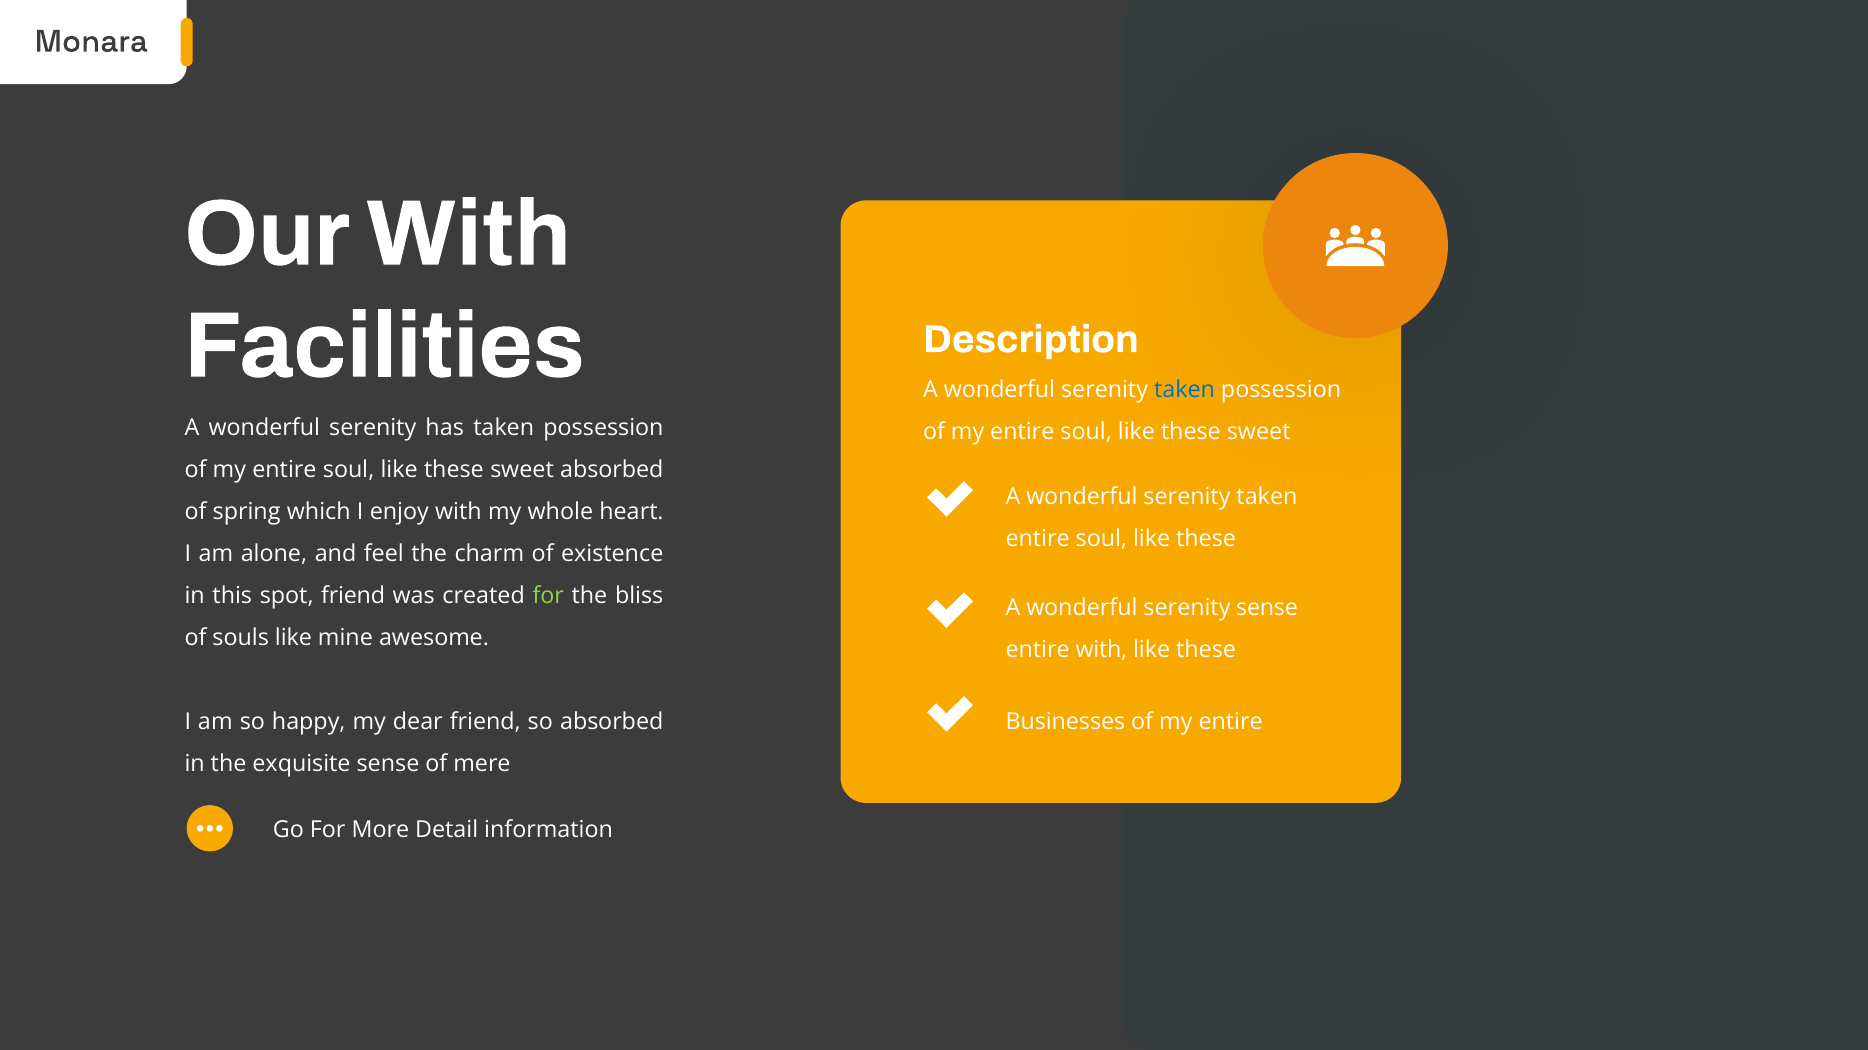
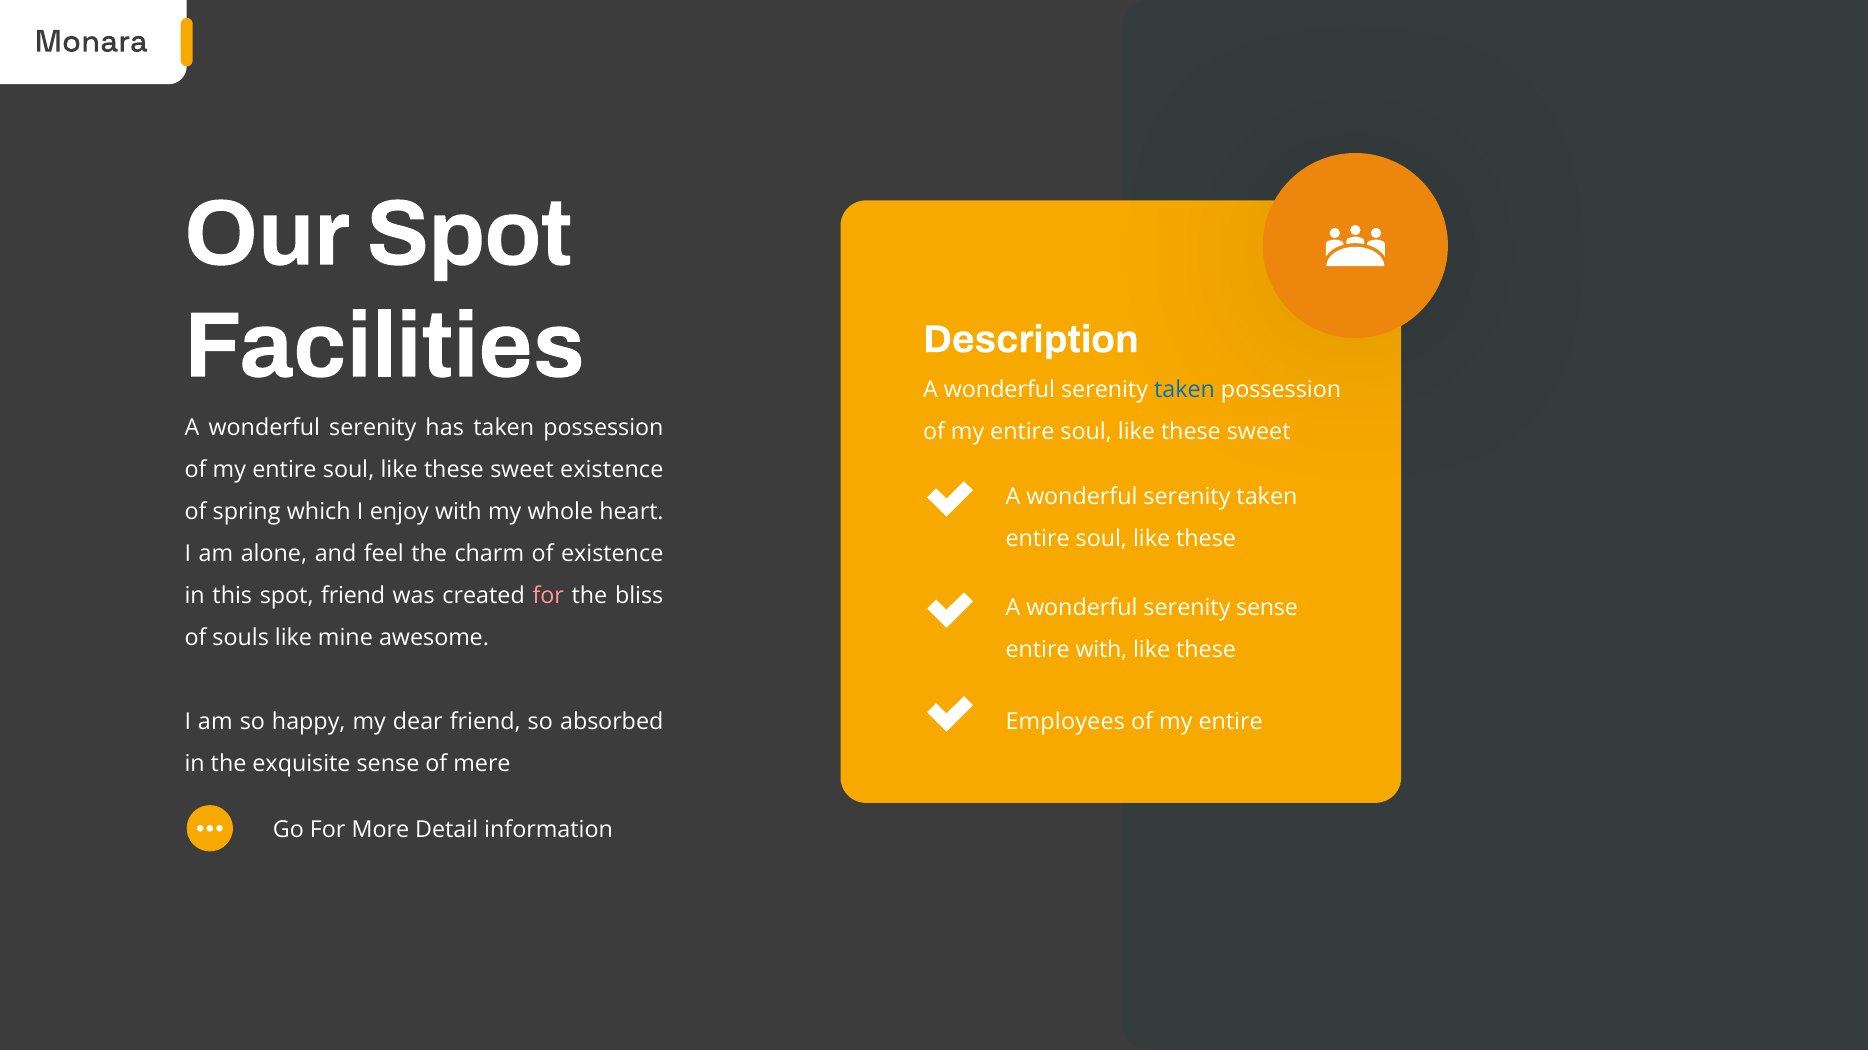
Our With: With -> Spot
sweet absorbed: absorbed -> existence
for at (548, 596) colour: light green -> pink
Businesses: Businesses -> Employees
